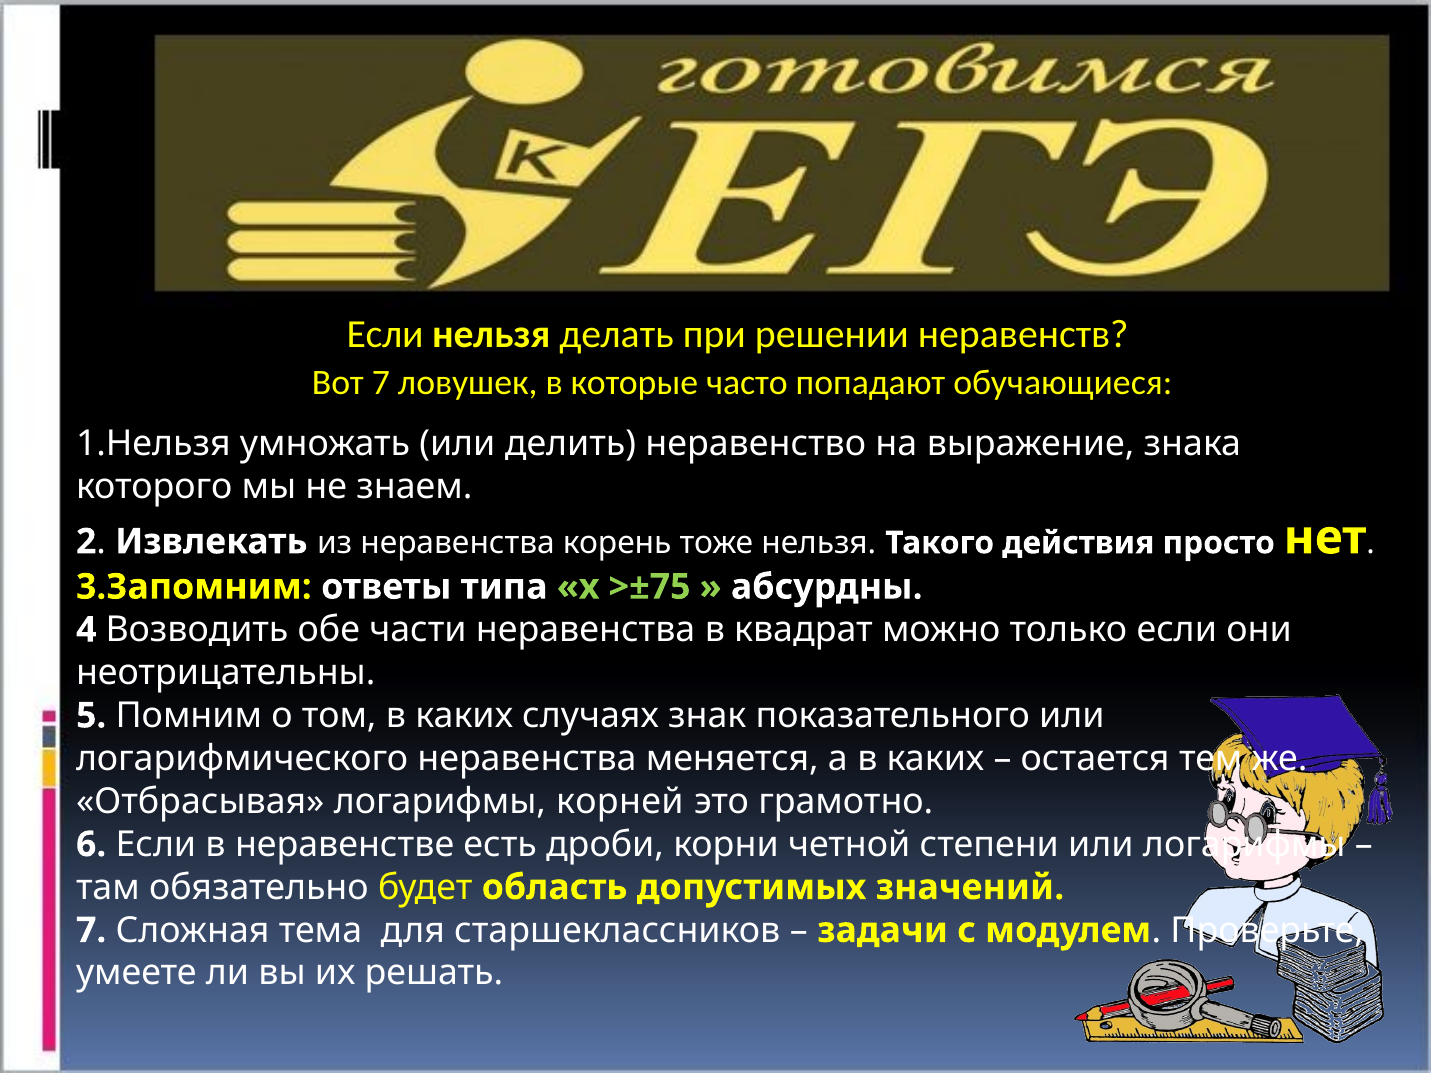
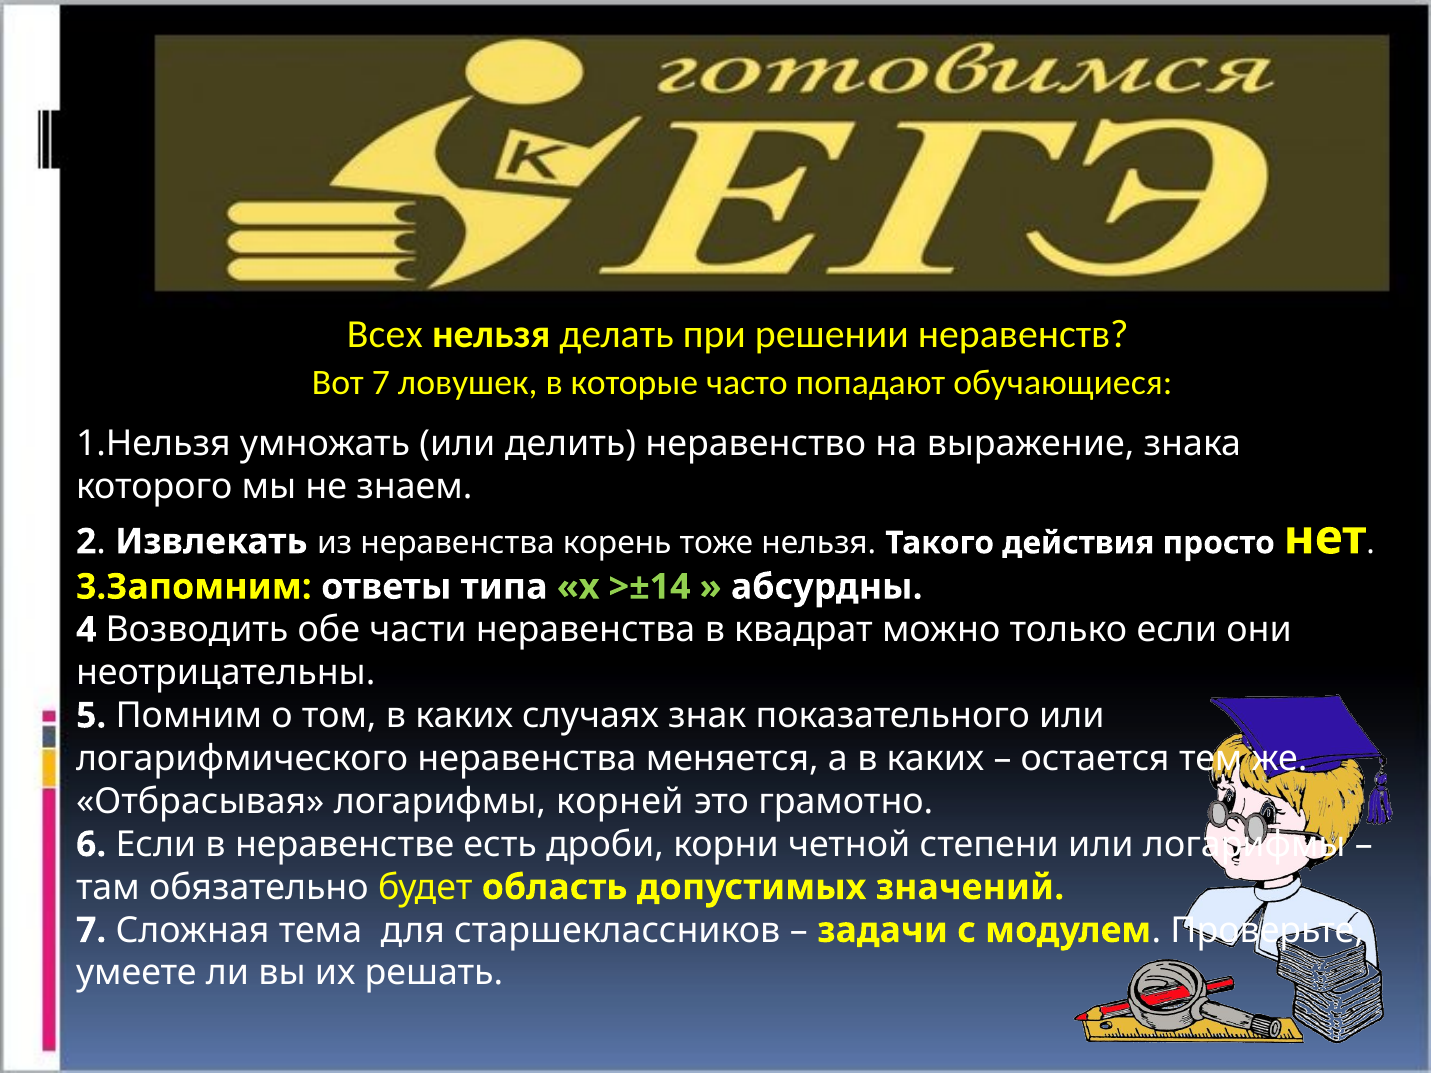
Если at (385, 334): Если -> Всех
>±75: >±75 -> >±14
